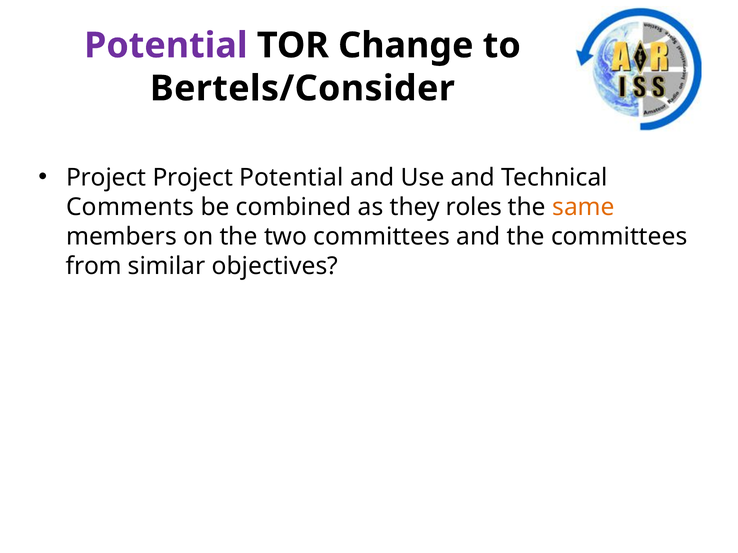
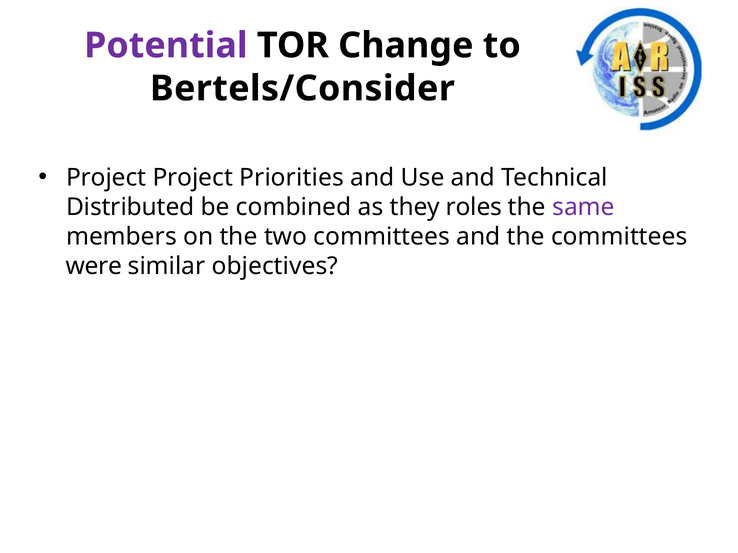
Project Potential: Potential -> Priorities
Comments: Comments -> Distributed
same colour: orange -> purple
from: from -> were
